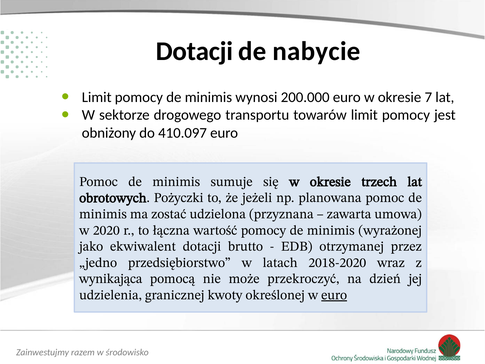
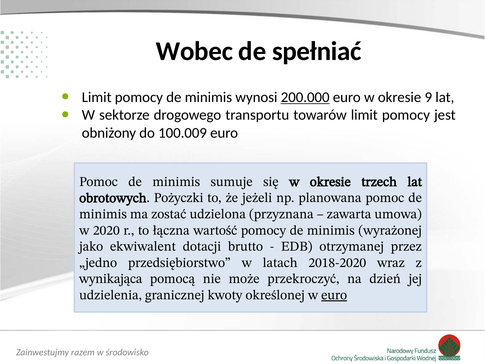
Dotacji at (194, 51): Dotacji -> Wobec
nabycie: nabycie -> spełniać
200.000 underline: none -> present
7: 7 -> 9
410.097: 410.097 -> 100.009
